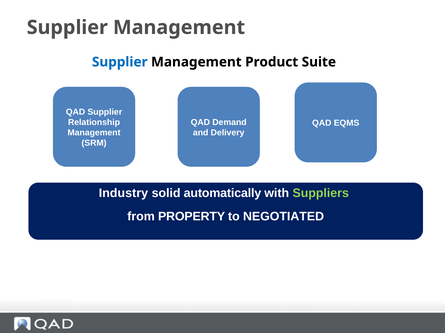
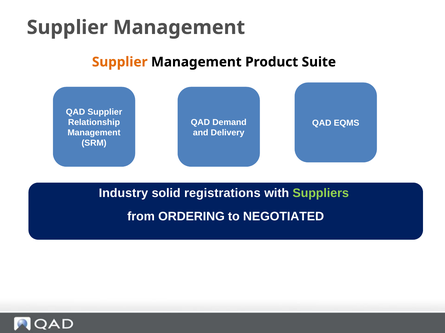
Supplier at (120, 62) colour: blue -> orange
automatically: automatically -> registrations
PROPERTY: PROPERTY -> ORDERING
